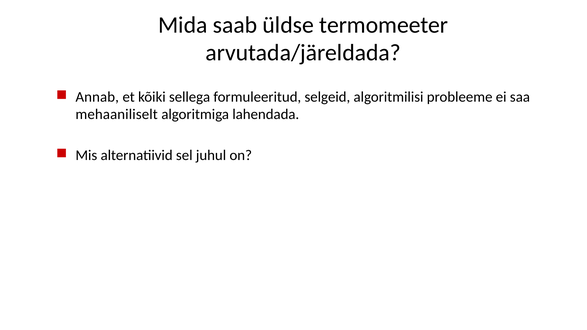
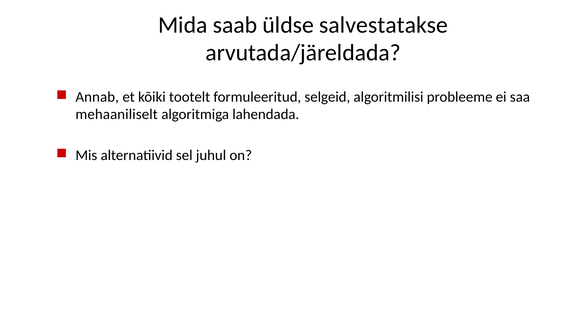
termomeeter: termomeeter -> salvestatakse
sellega: sellega -> tootelt
